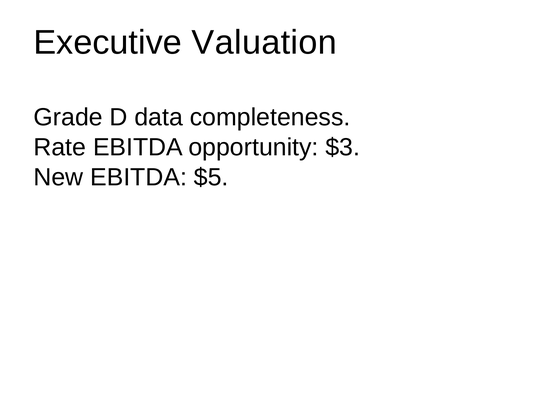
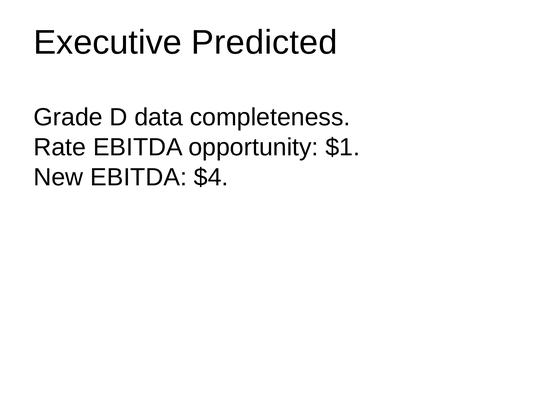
Valuation: Valuation -> Predicted
$3: $3 -> $1
$5: $5 -> $4
